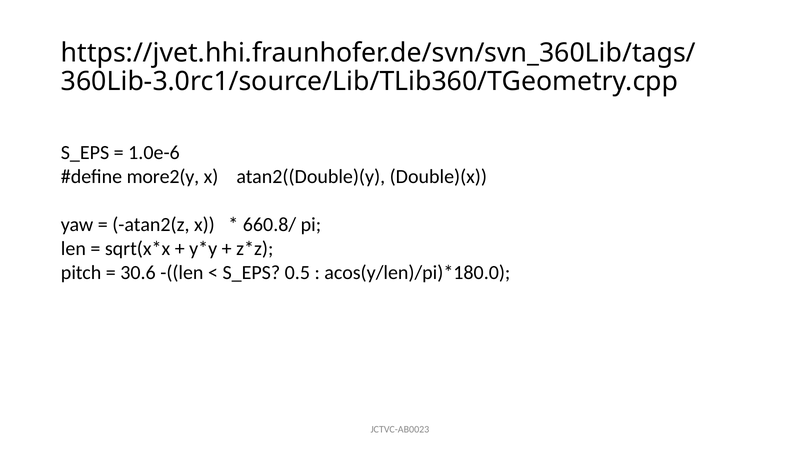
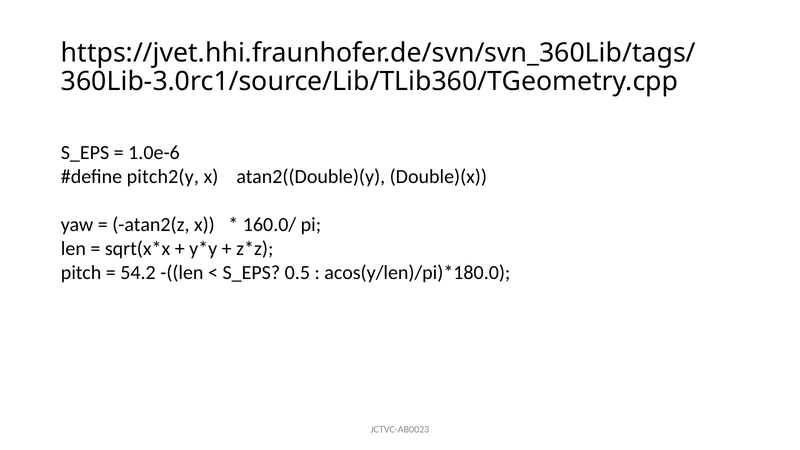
more2(y: more2(y -> pitch2(y
660.8/: 660.8/ -> 160.0/
30.6: 30.6 -> 54.2
